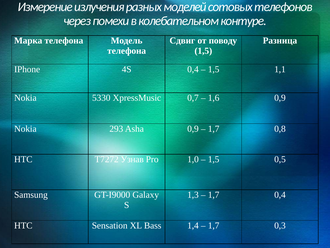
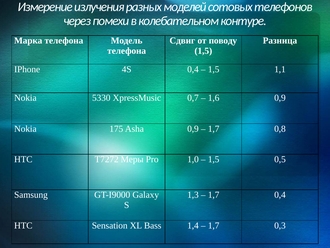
293: 293 -> 175
Узнав: Узнав -> Меры
